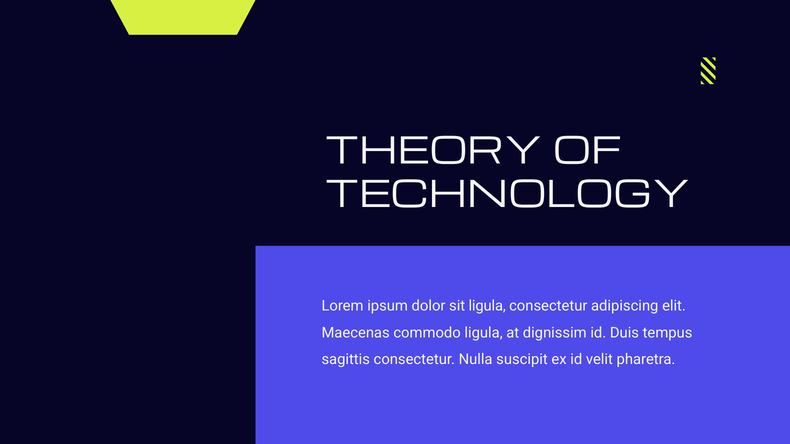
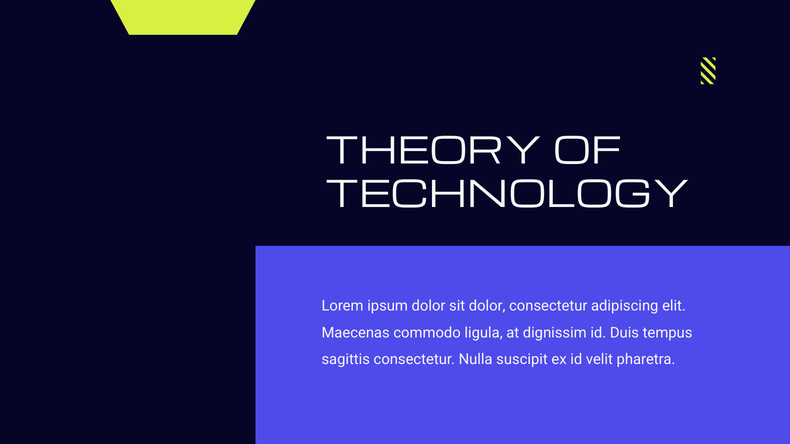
sit ligula: ligula -> dolor
